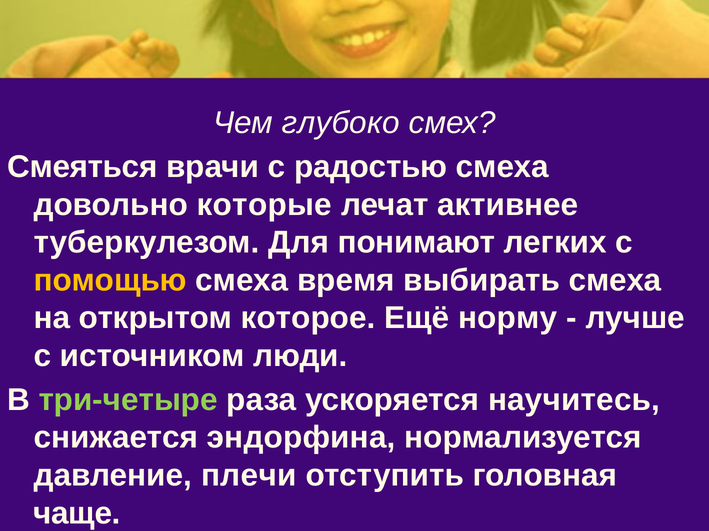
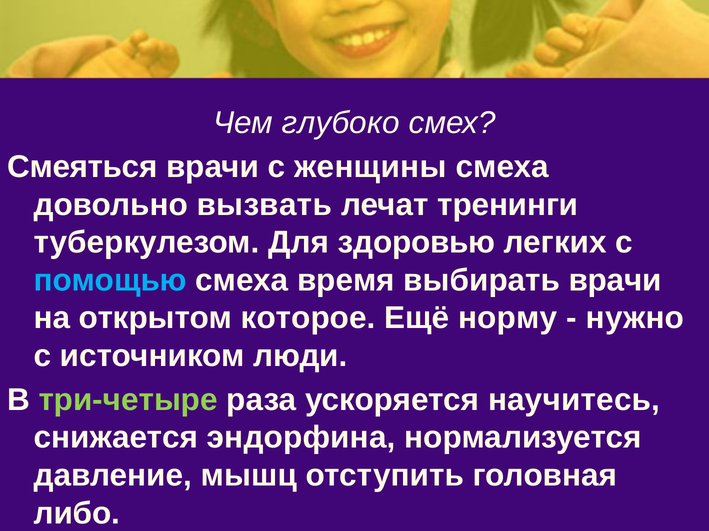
радостью: радостью -> женщины
которые: которые -> вызвать
активнее: активнее -> тренинги
понимают: понимают -> здоровью
помощью colour: yellow -> light blue
выбирать смеха: смеха -> врачи
лучше: лучше -> нужно
плечи: плечи -> мышц
чаще: чаще -> либо
